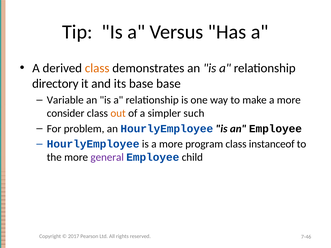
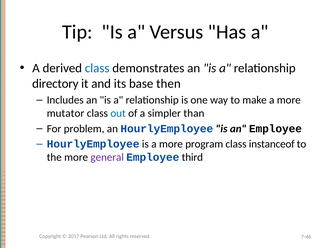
class at (97, 68) colour: orange -> blue
base base: base -> then
Variable: Variable -> Includes
consider: consider -> mutator
out colour: orange -> blue
such: such -> than
child: child -> third
